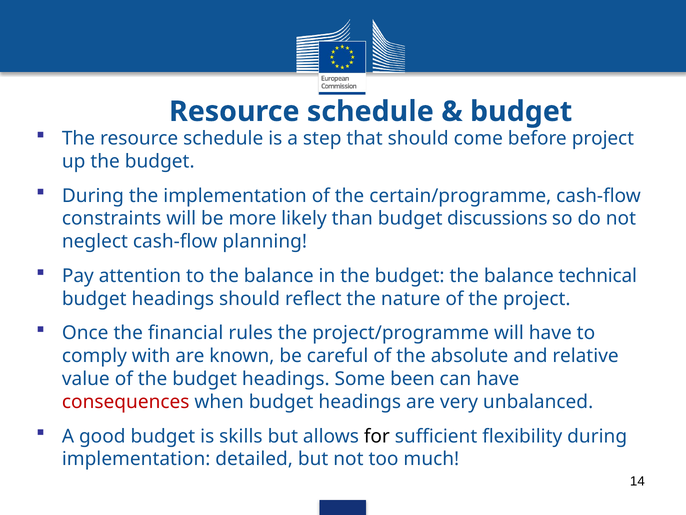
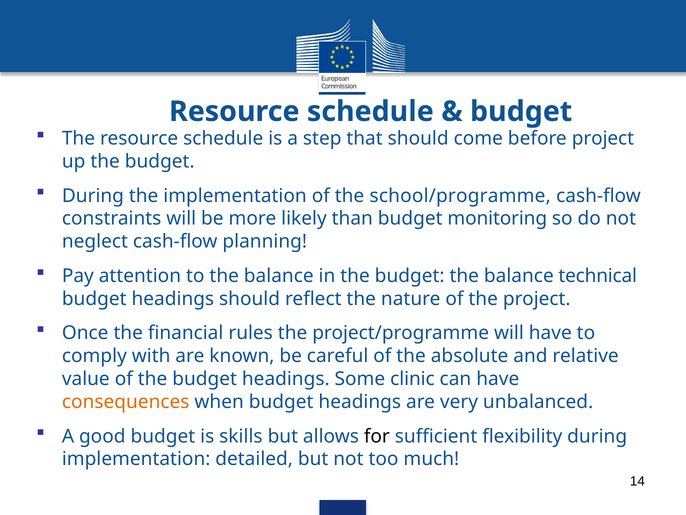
certain/programme: certain/programme -> school/programme
discussions: discussions -> monitoring
been: been -> clinic
consequences colour: red -> orange
